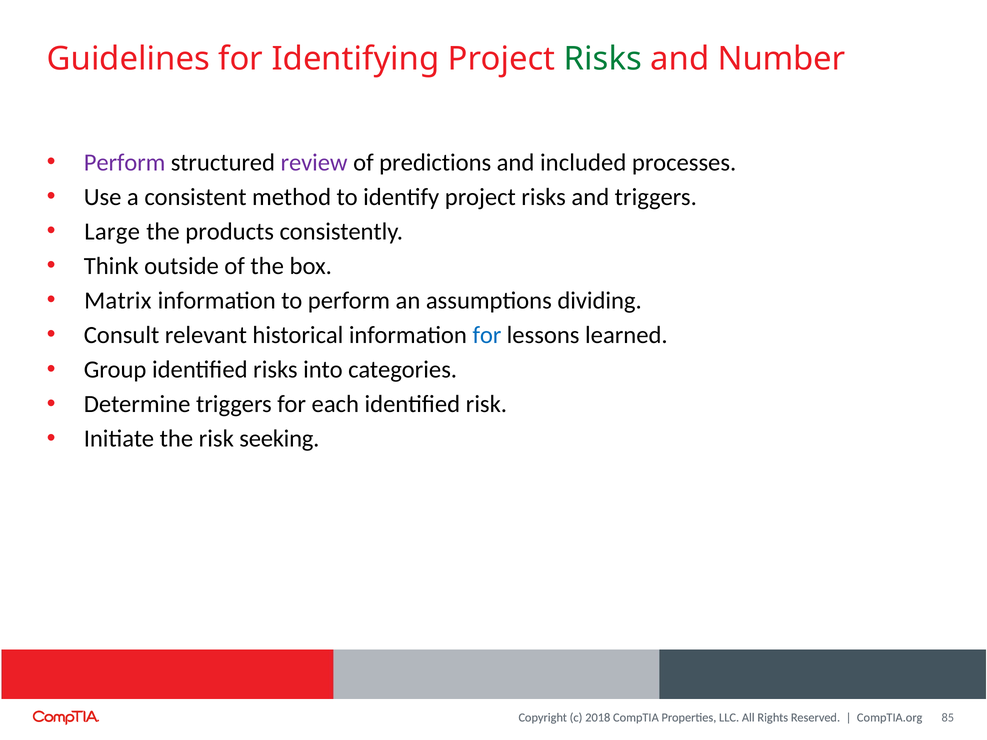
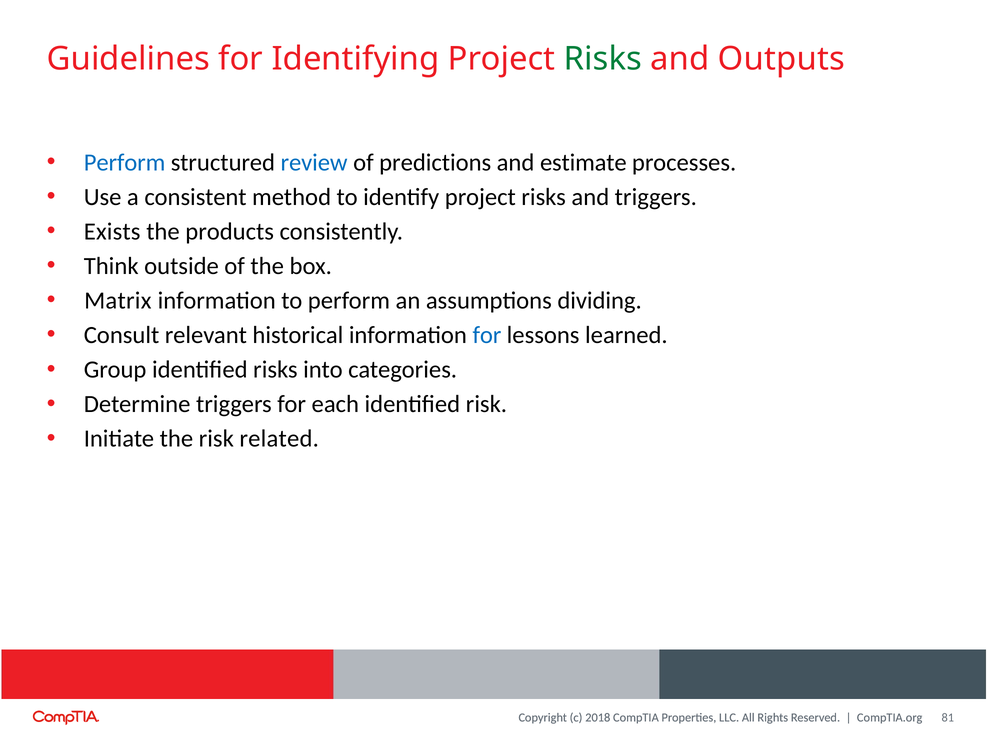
Number: Number -> Outputs
Perform at (125, 163) colour: purple -> blue
review colour: purple -> blue
included: included -> estimate
Large: Large -> Exists
seeking: seeking -> related
85: 85 -> 81
